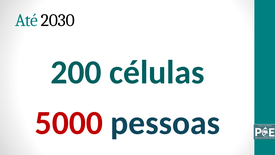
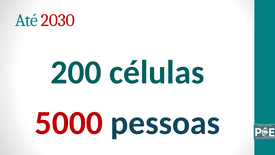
2030 colour: black -> red
